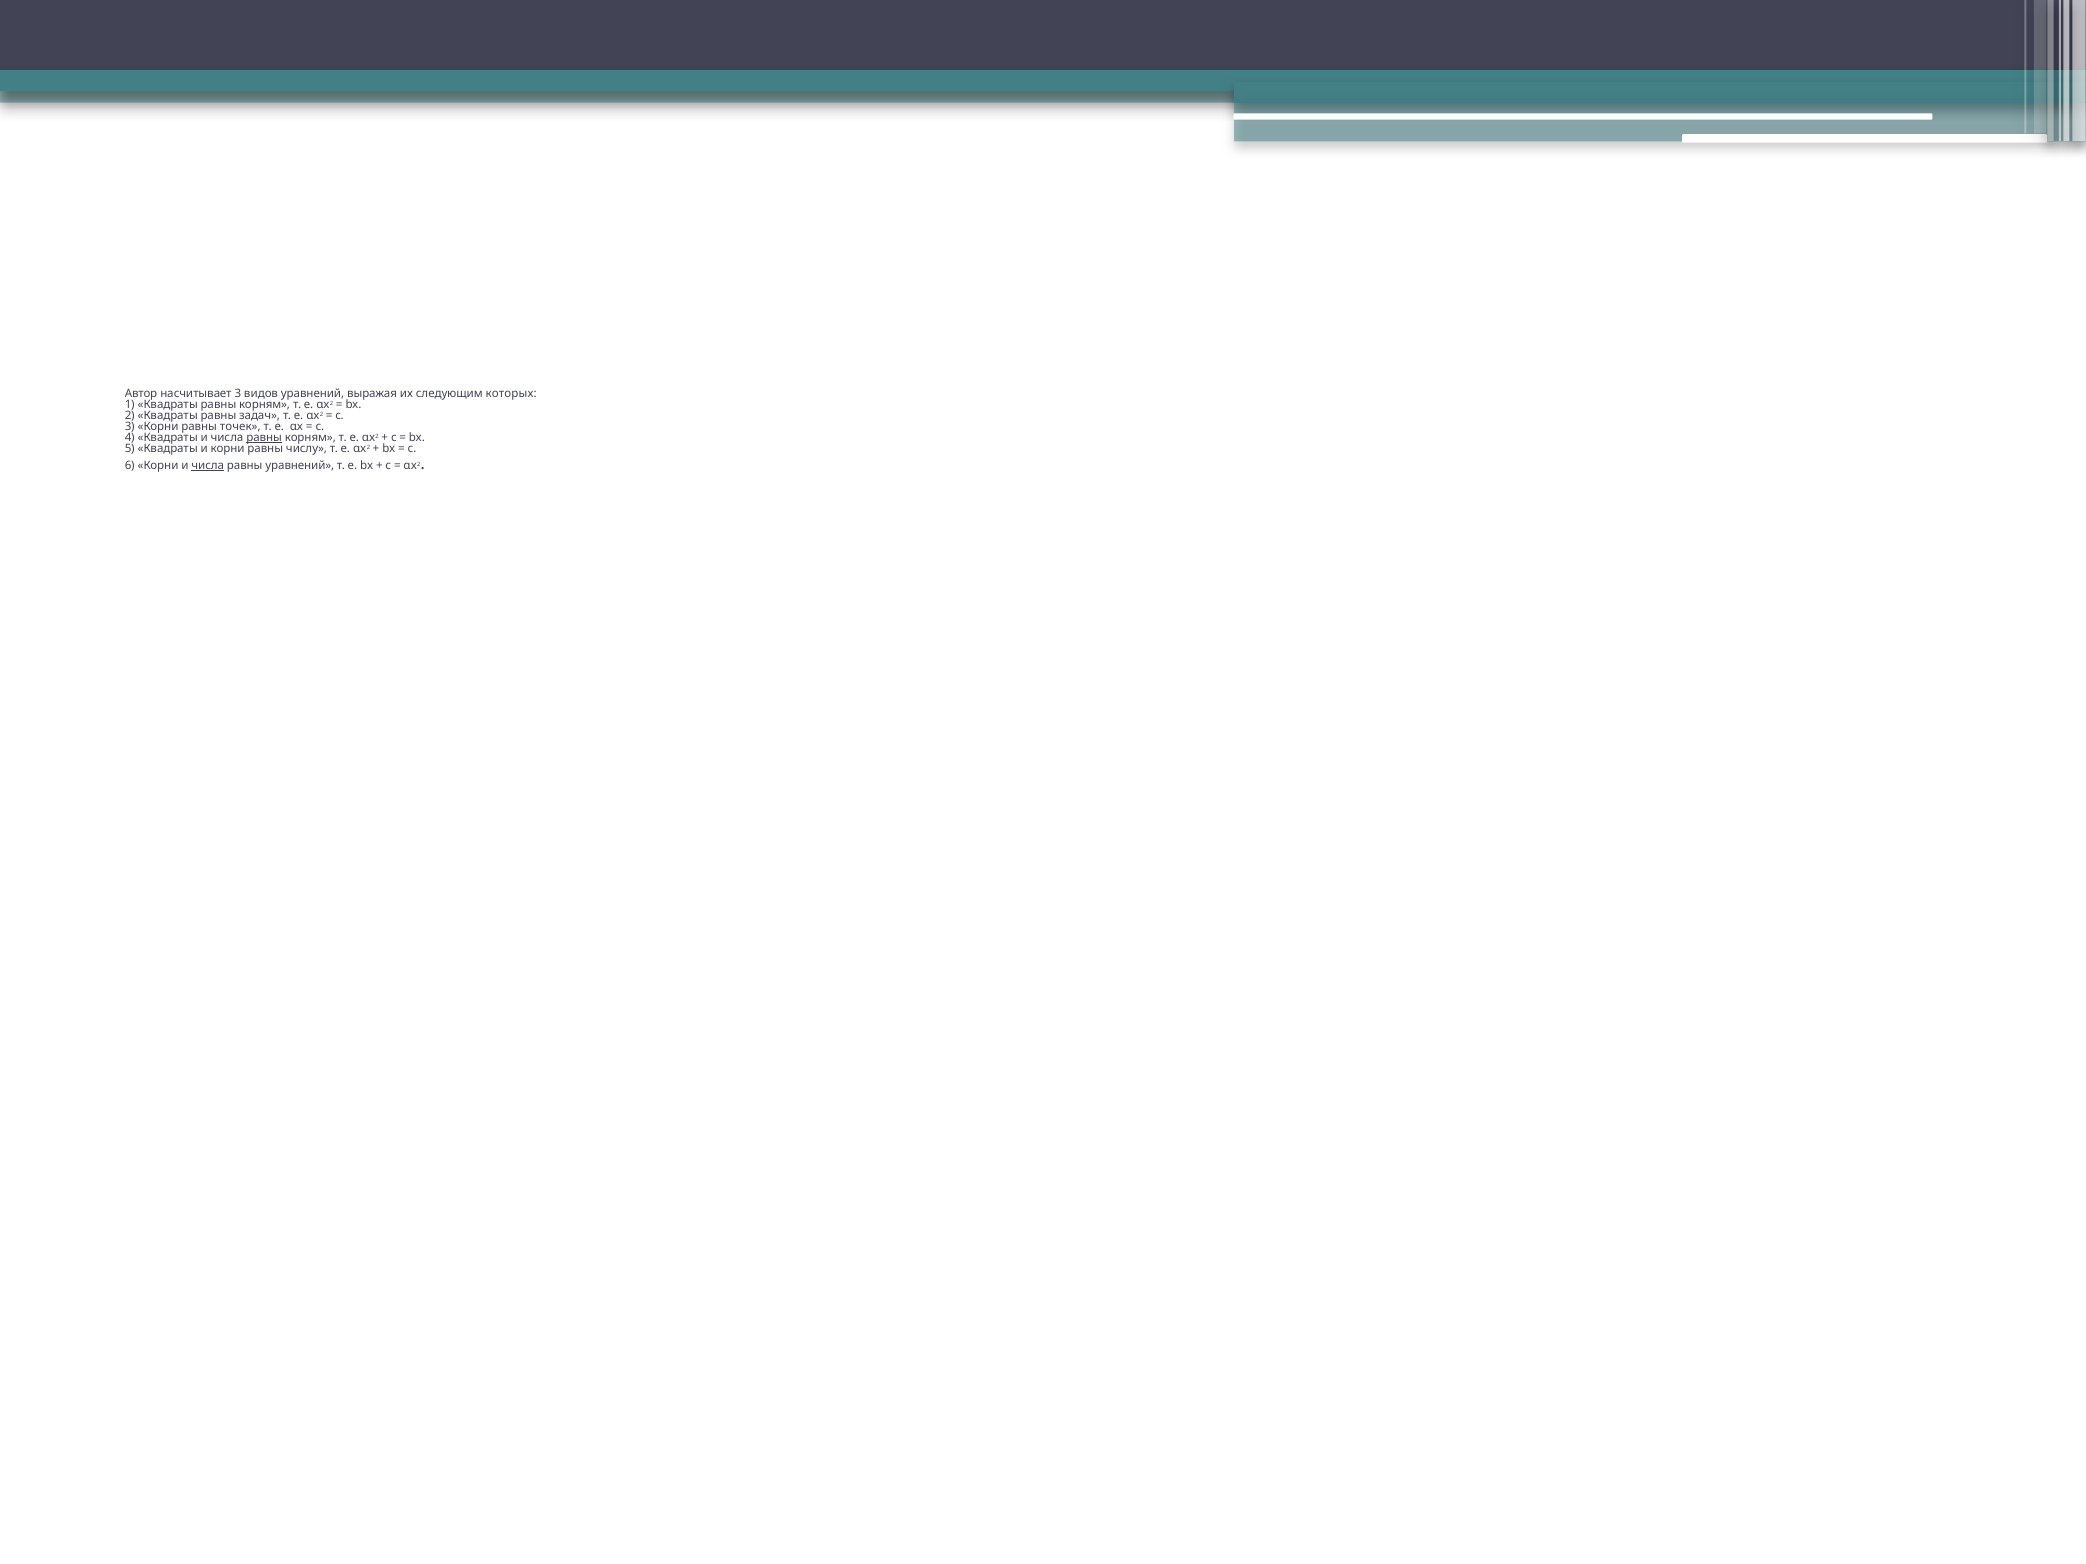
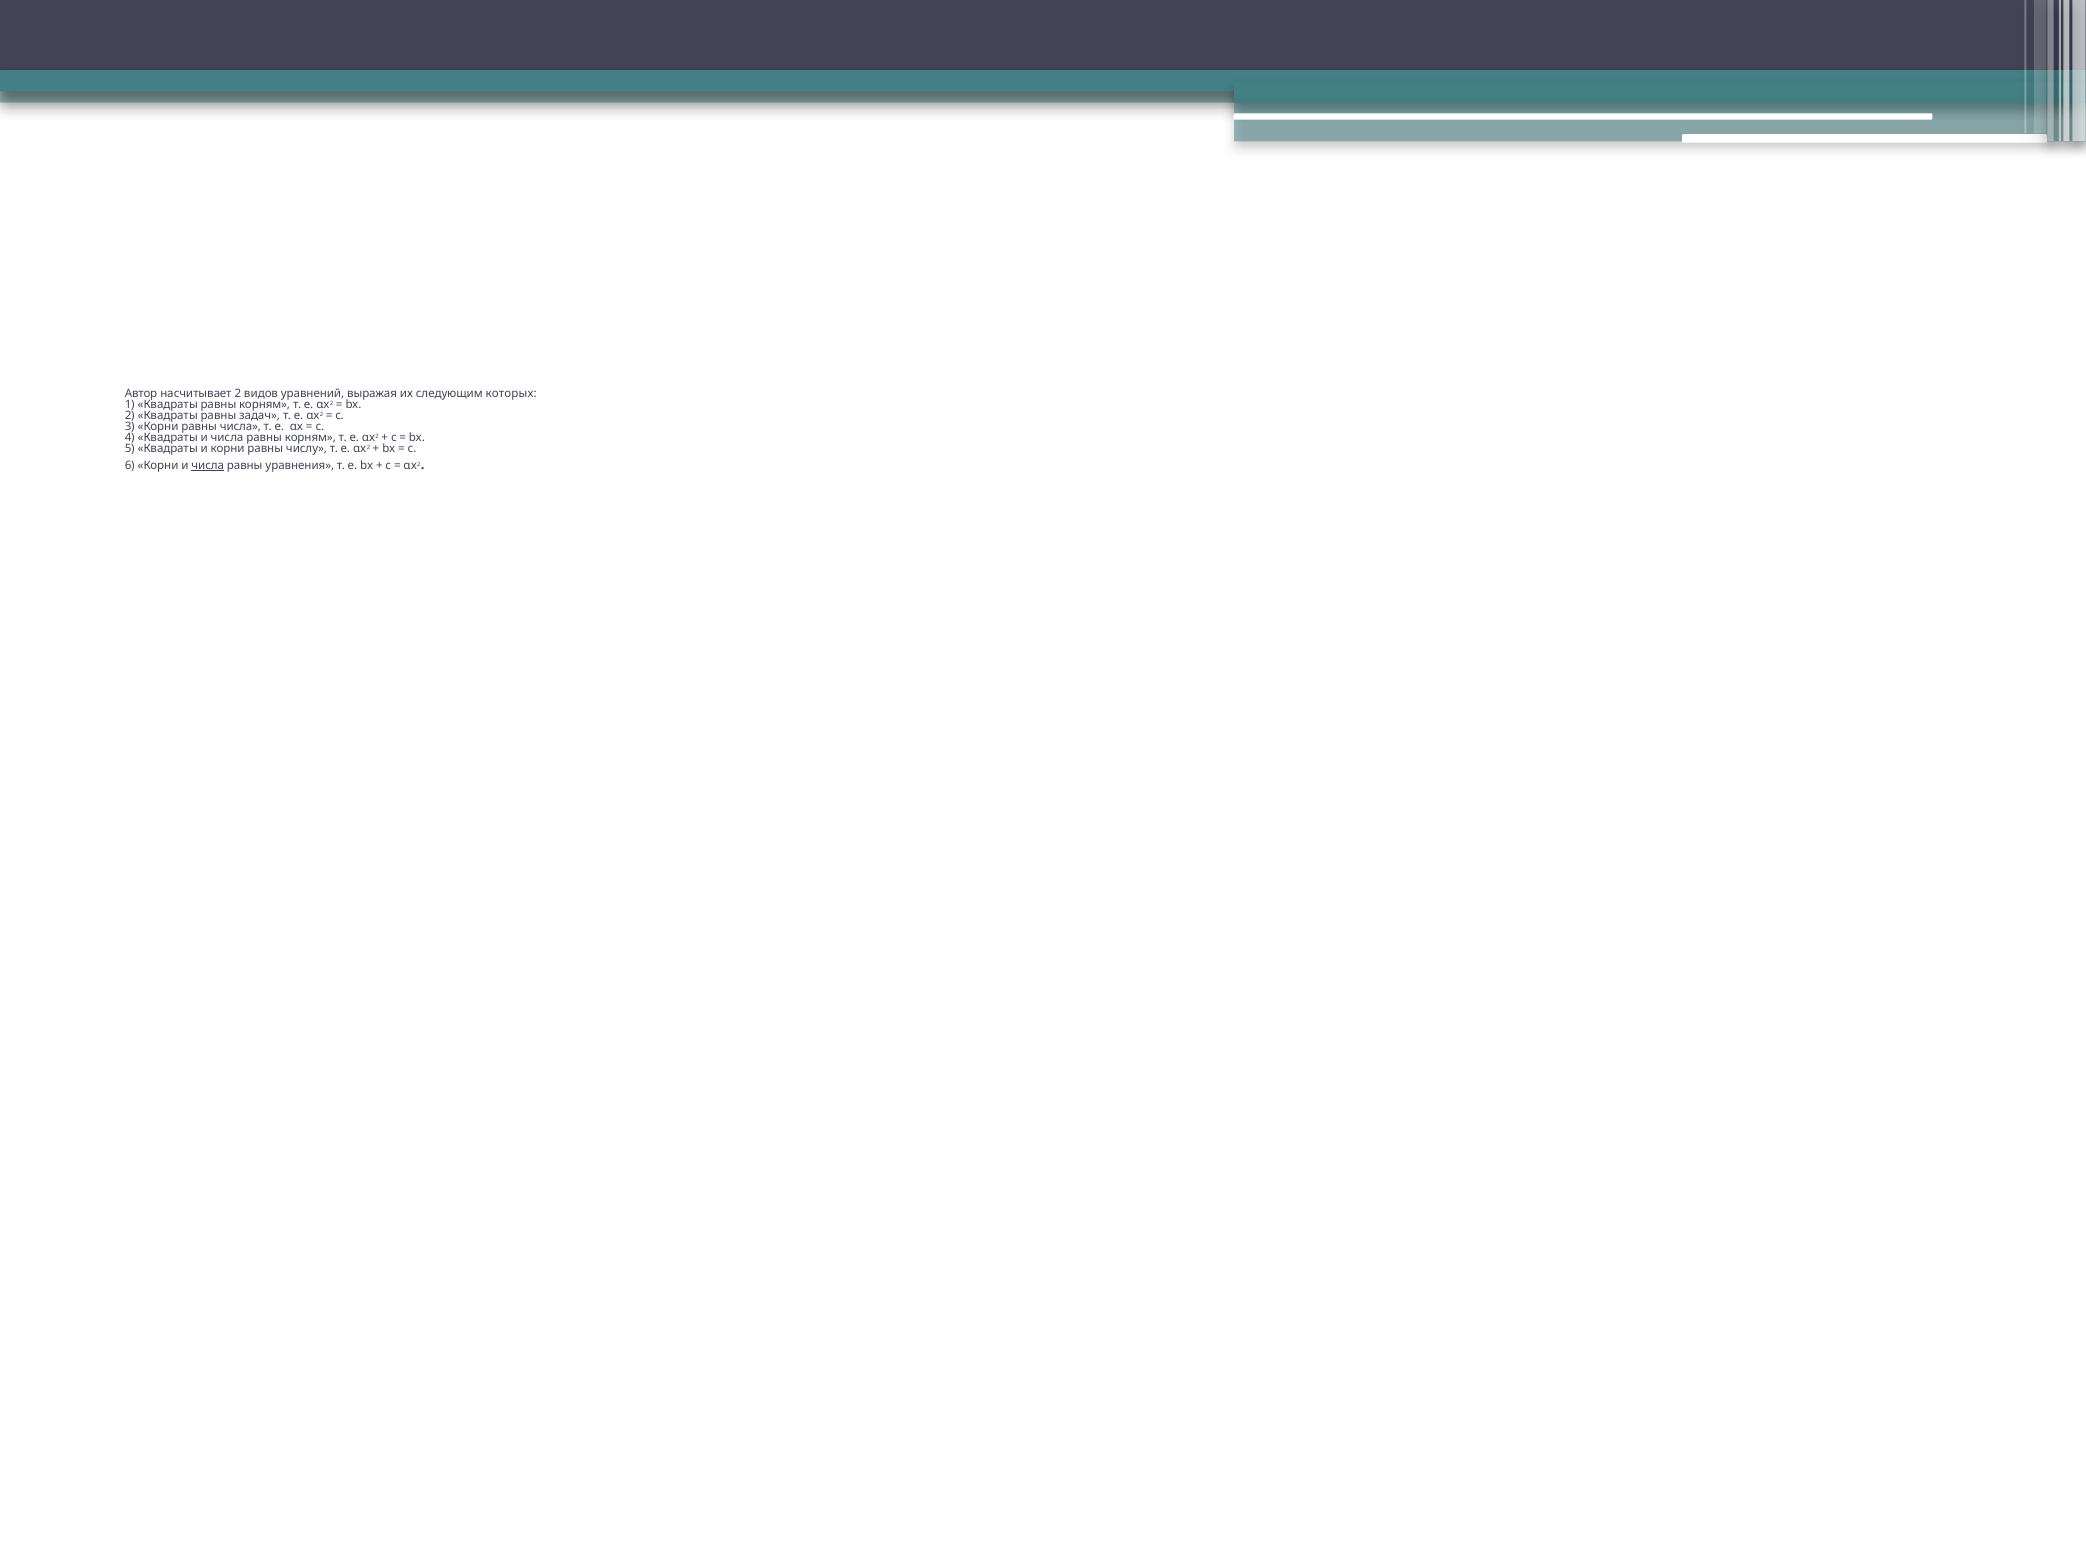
насчитывает 3: 3 -> 2
равны точек: точек -> числа
равны at (264, 438) underline: present -> none
равны уравнений: уравнений -> уравнения
